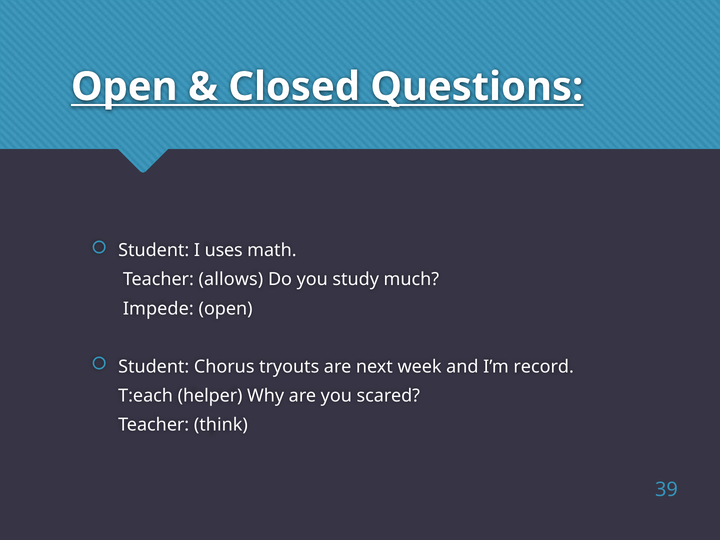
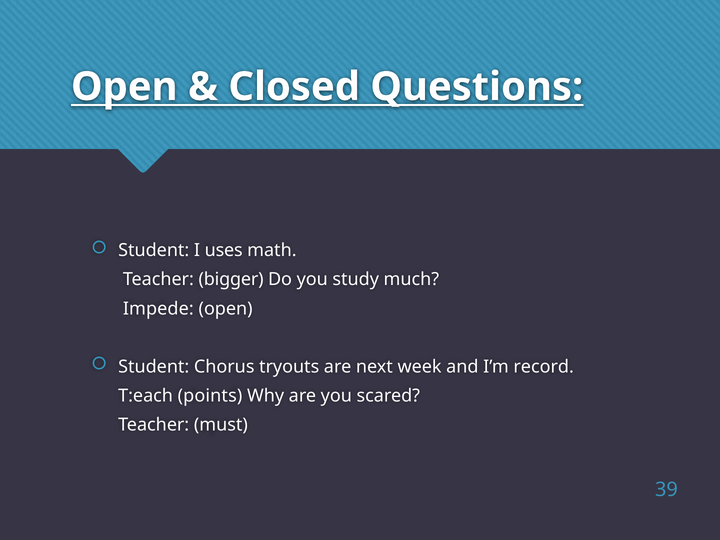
allows: allows -> bigger
helper: helper -> points
think: think -> must
